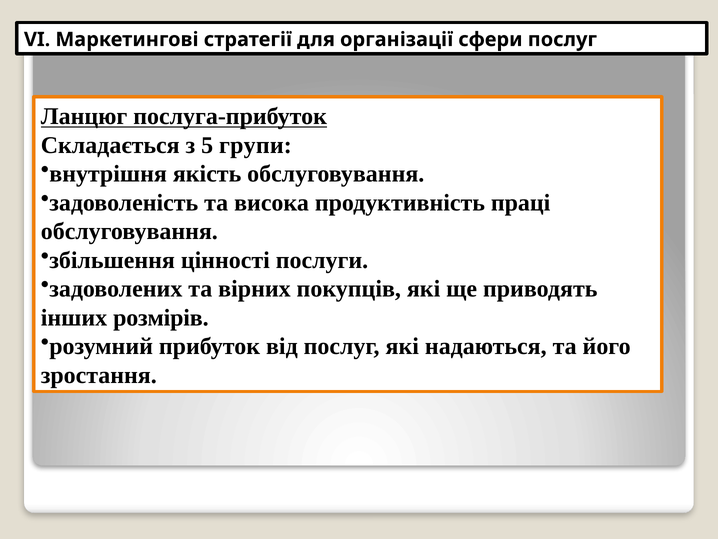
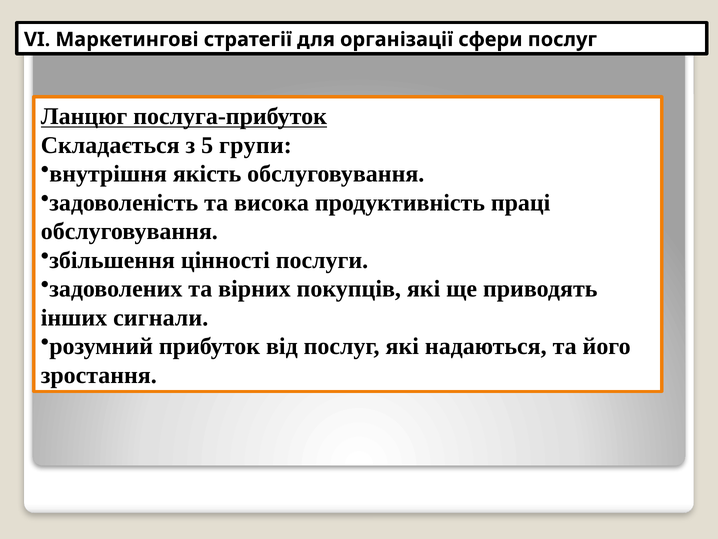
розмірів: розмірів -> сигнали
